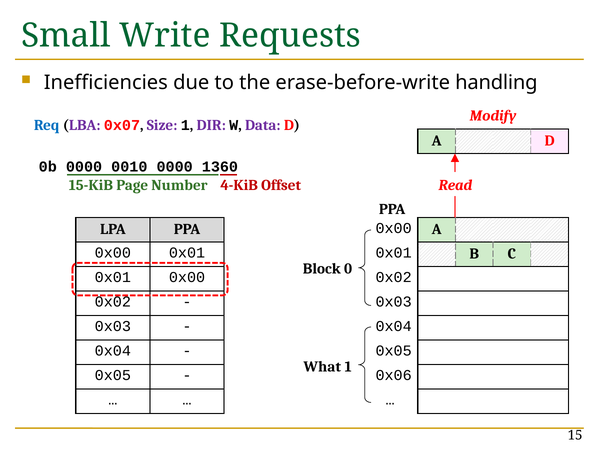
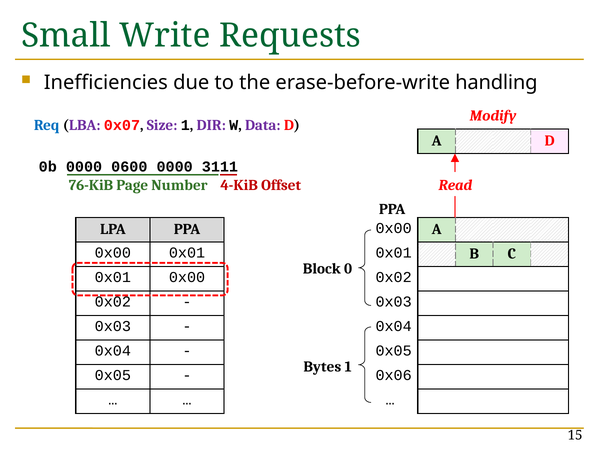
0010: 0010 -> 0600
1360: 1360 -> 3111
15-KiB: 15-KiB -> 76-KiB
What: What -> Bytes
